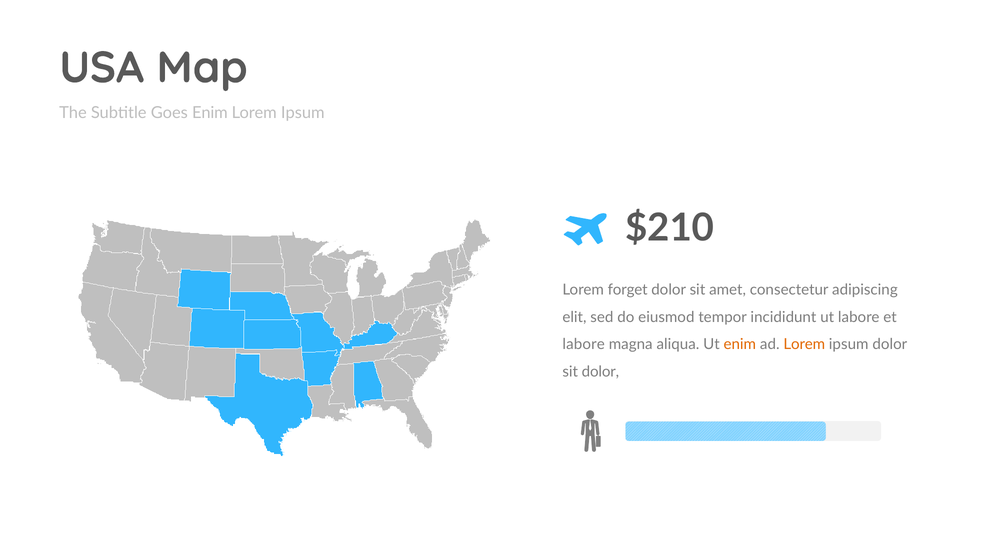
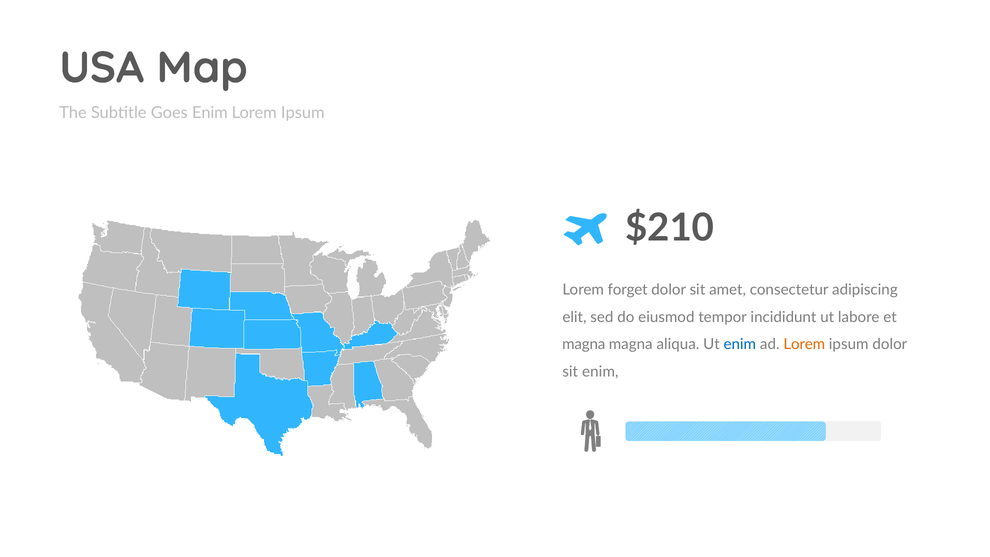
labore at (584, 344): labore -> magna
enim at (740, 344) colour: orange -> blue
sit dolor: dolor -> enim
